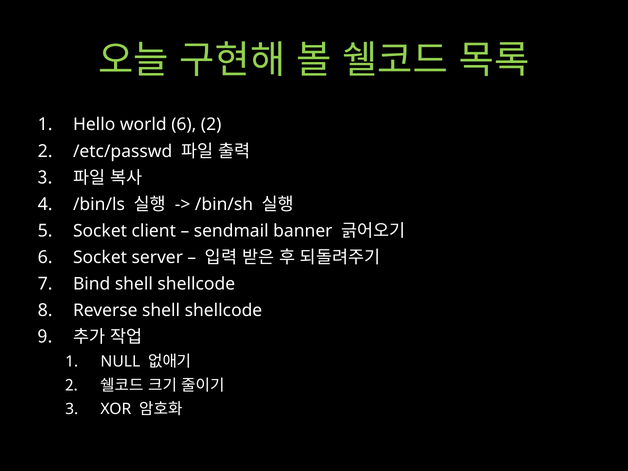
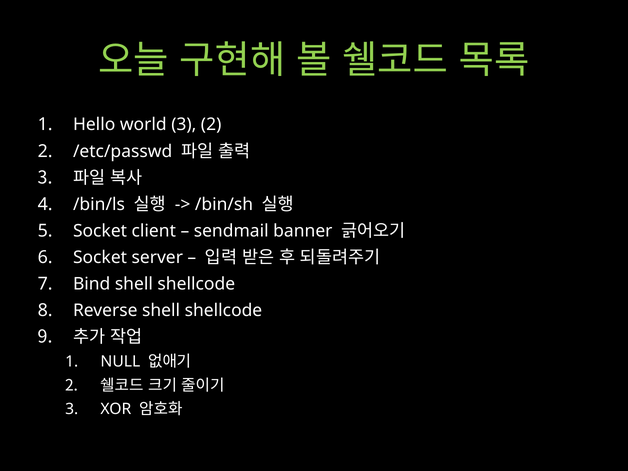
world 6: 6 -> 3
